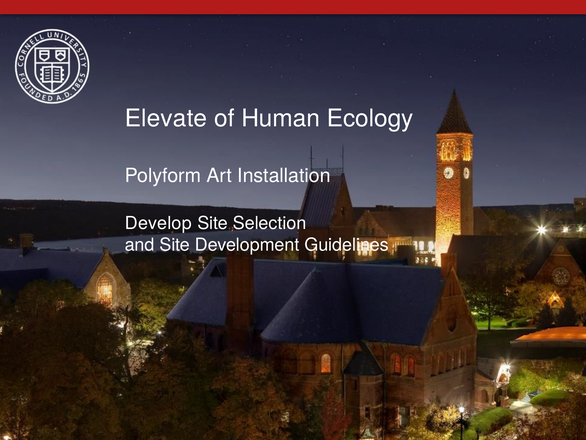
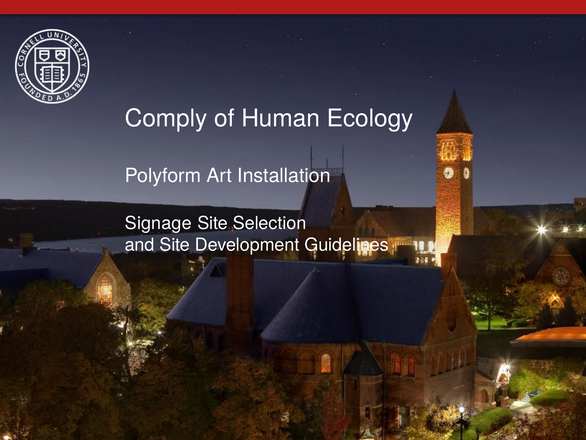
Elevate: Elevate -> Comply
Develop: Develop -> Signage
